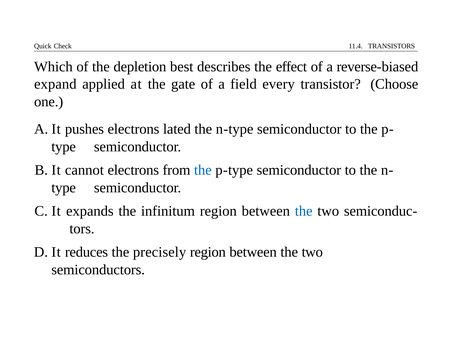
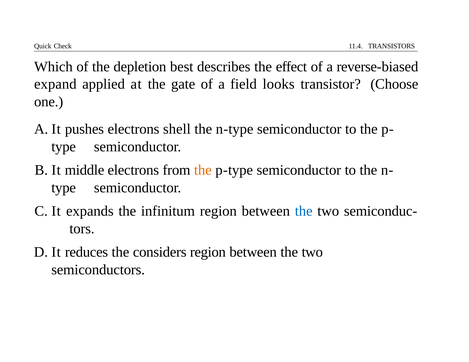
every: every -> looks
lated: lated -> shell
cannot: cannot -> middle
the at (203, 170) colour: blue -> orange
precisely: precisely -> considers
